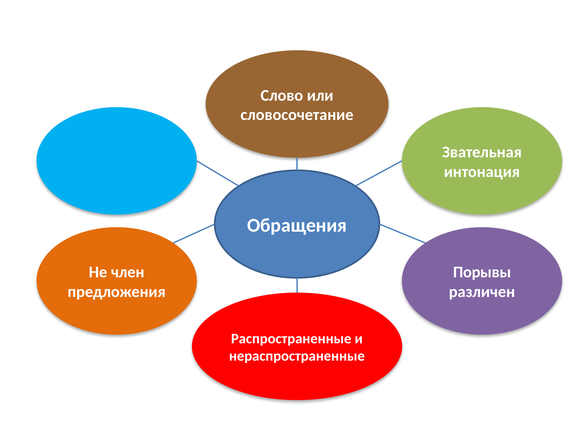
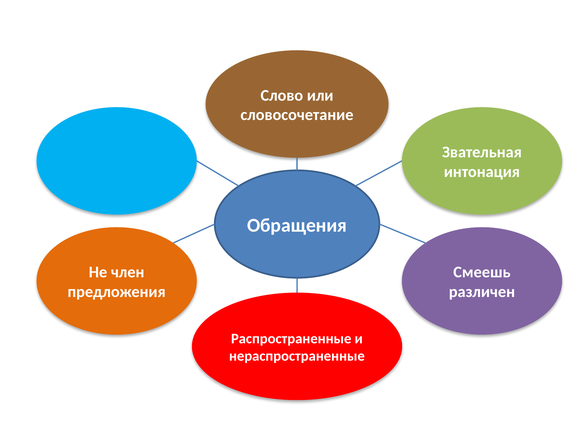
Порывы: Порывы -> Смеешь
